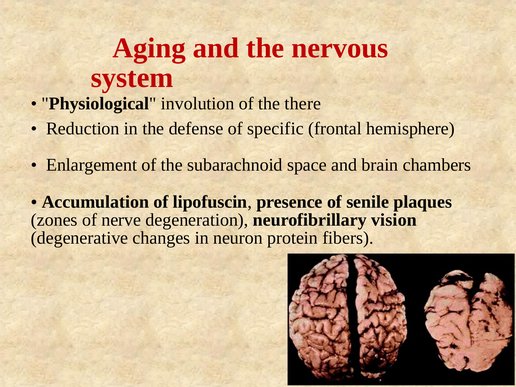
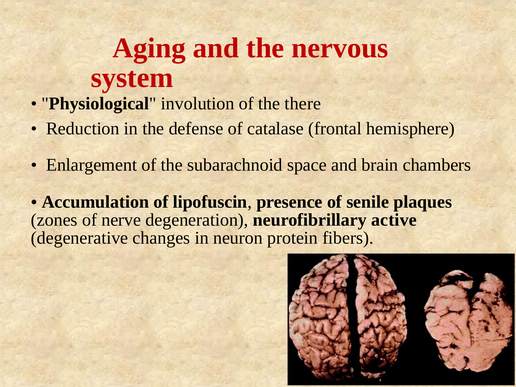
specific: specific -> catalase
vision: vision -> active
